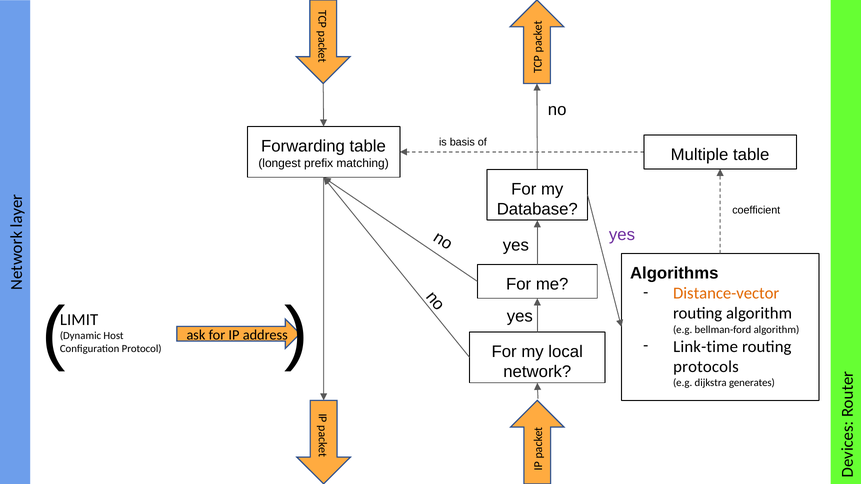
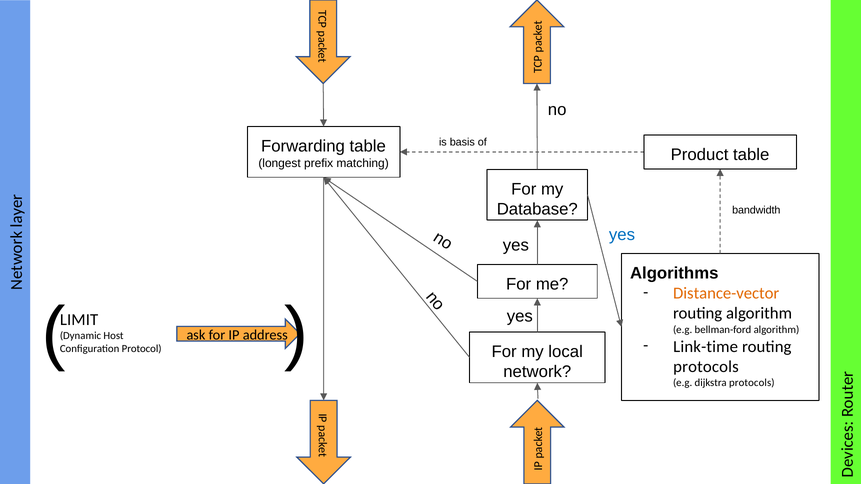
Multiple: Multiple -> Product
coefficient: coefficient -> bandwidth
yes at (622, 235) colour: purple -> blue
dijkstra generates: generates -> protocols
